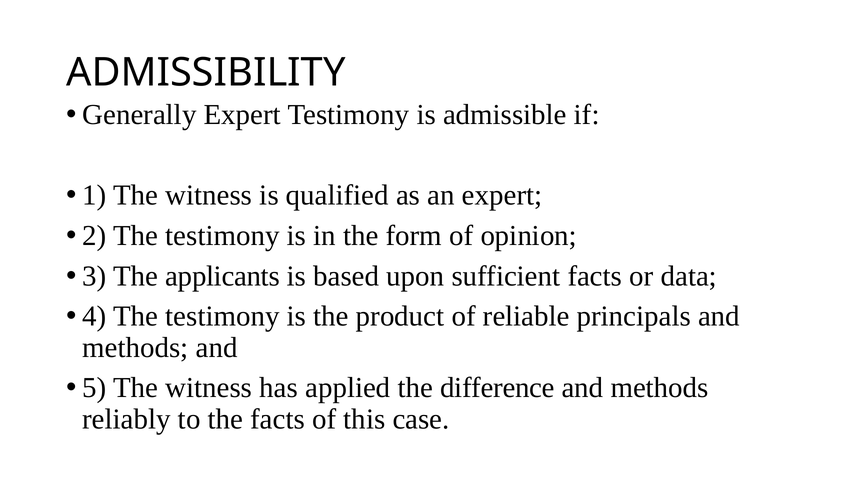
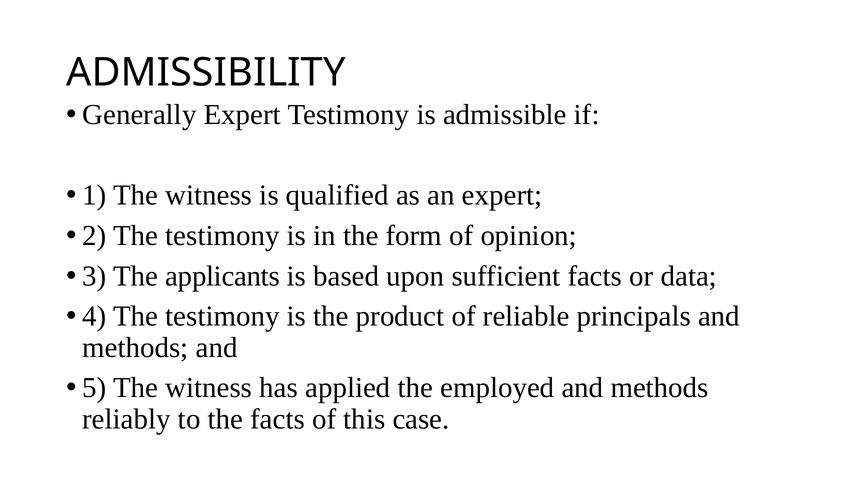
difference: difference -> employed
